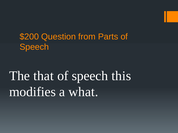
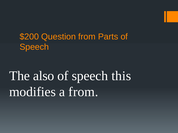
that: that -> also
a what: what -> from
